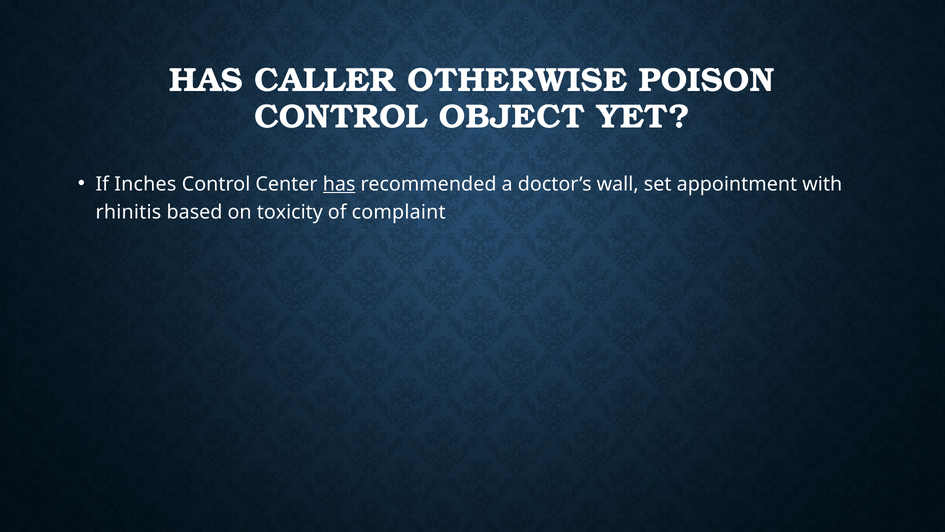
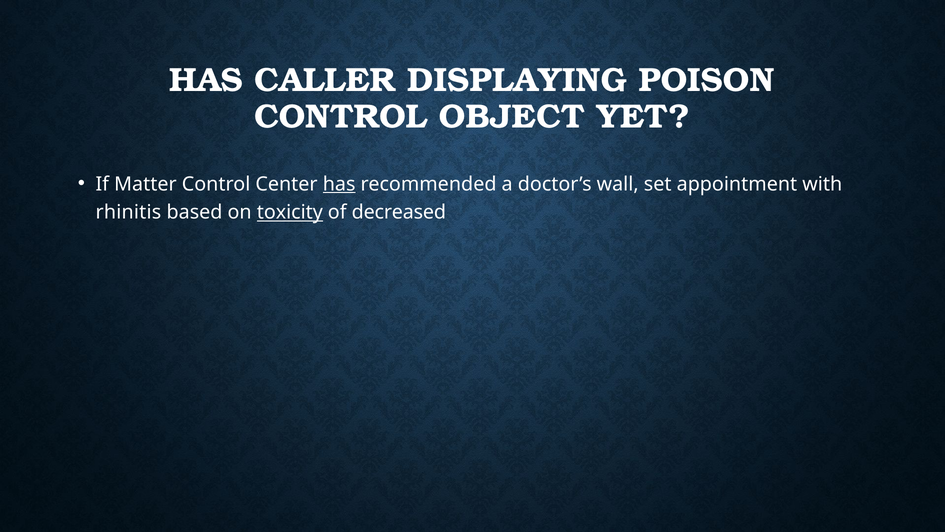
OTHERWISE: OTHERWISE -> DISPLAYING
Inches: Inches -> Matter
toxicity underline: none -> present
complaint: complaint -> decreased
